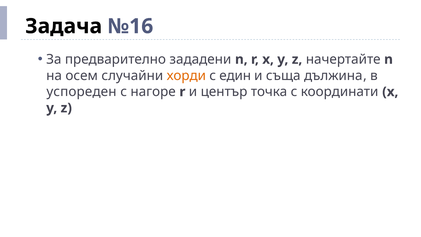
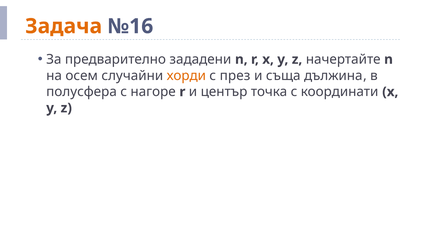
Задача colour: black -> orange
един: един -> през
успореден: успореден -> полусфера
